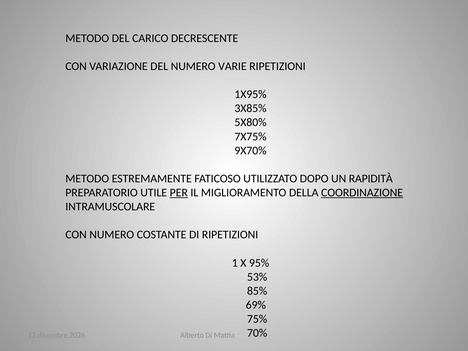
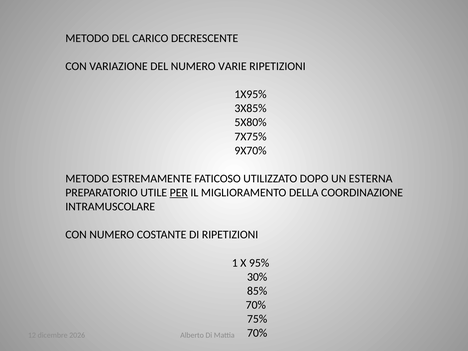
RAPIDITÀ: RAPIDITÀ -> ESTERNA
COORDINAZIONE underline: present -> none
53%: 53% -> 30%
69% at (256, 305): 69% -> 70%
